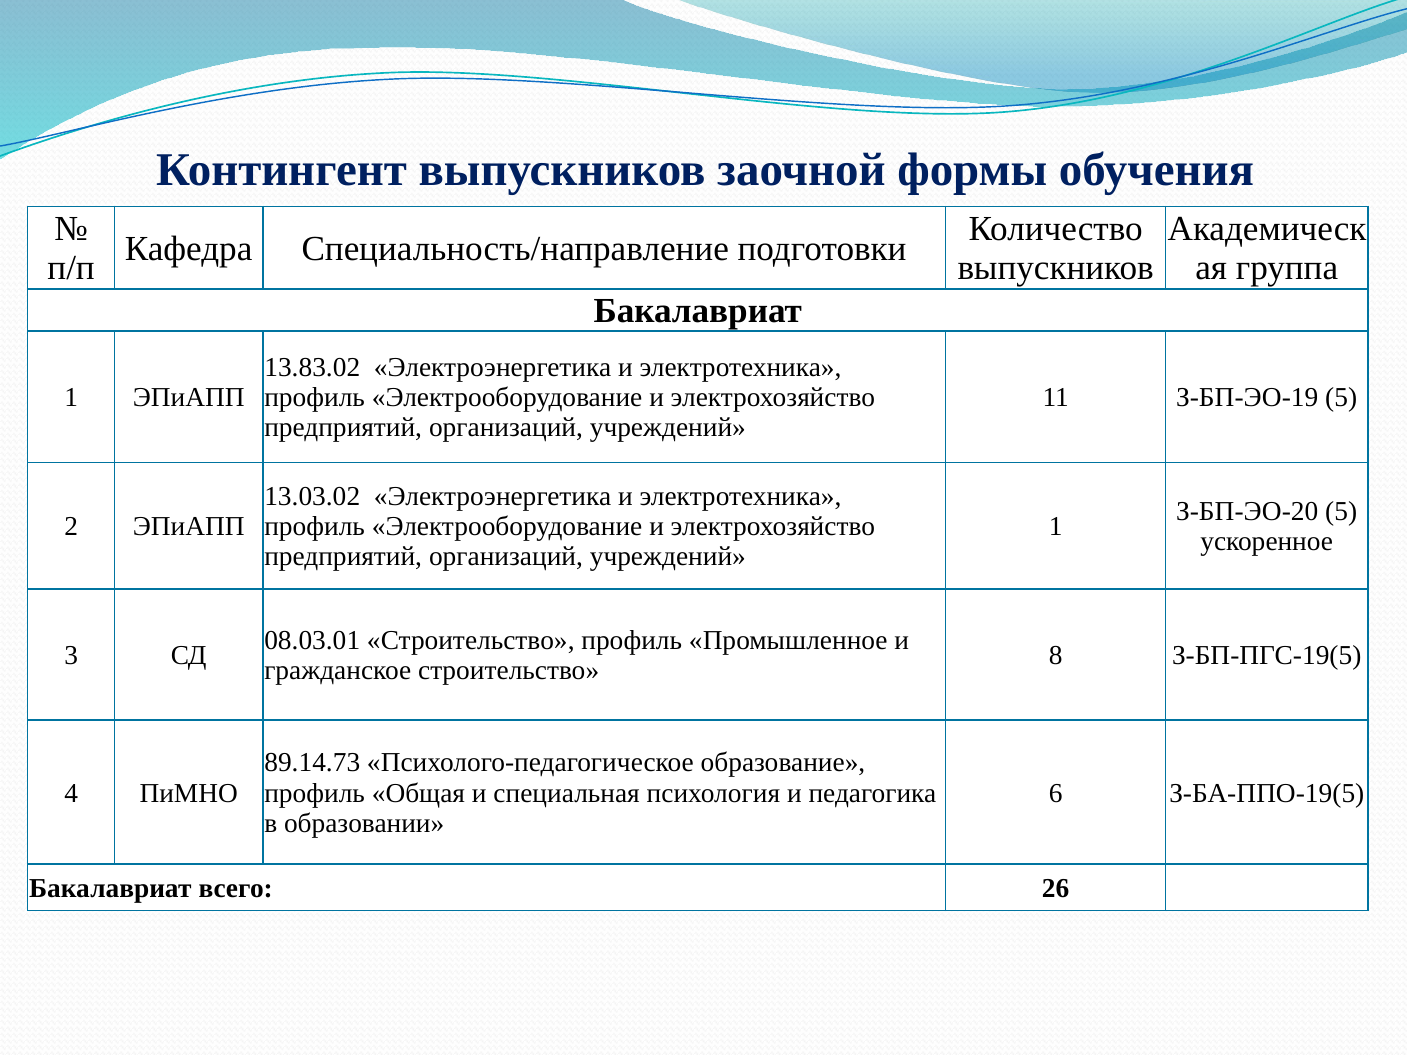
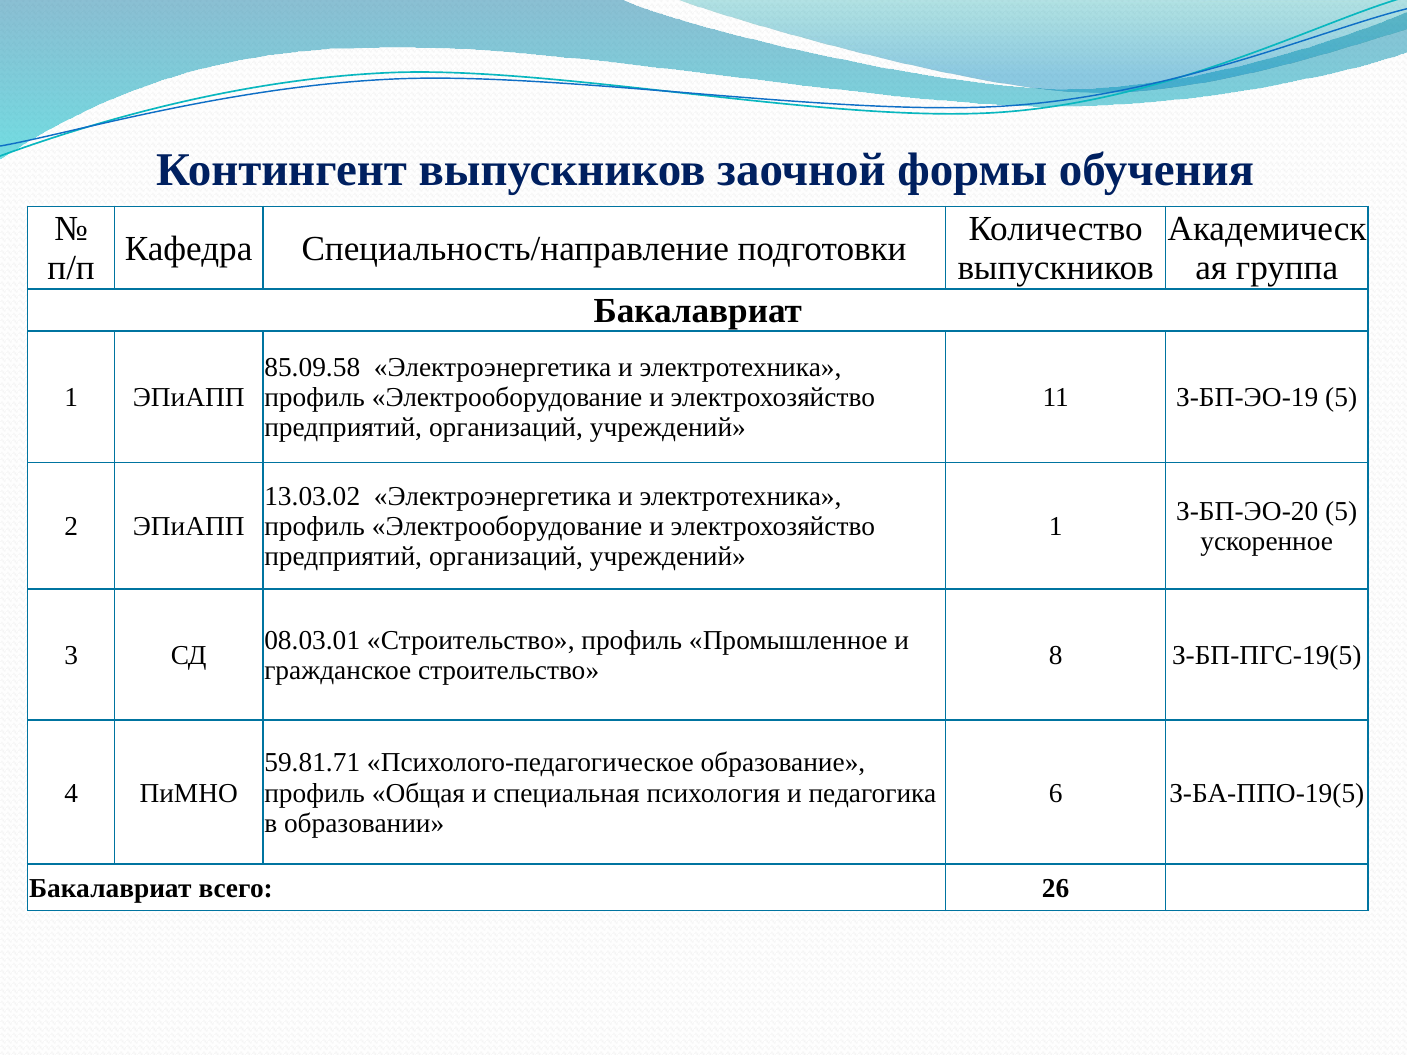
13.83.02: 13.83.02 -> 85.09.58
89.14.73: 89.14.73 -> 59.81.71
